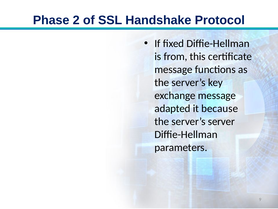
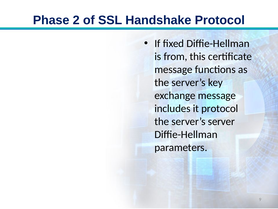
adapted: adapted -> includes
it because: because -> protocol
